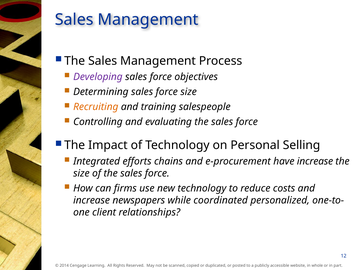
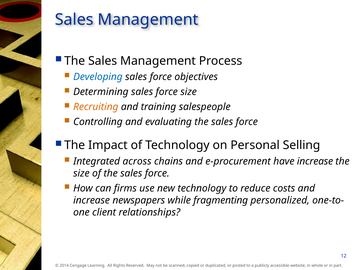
Developing colour: purple -> blue
efforts: efforts -> across
coordinated: coordinated -> fragmenting
